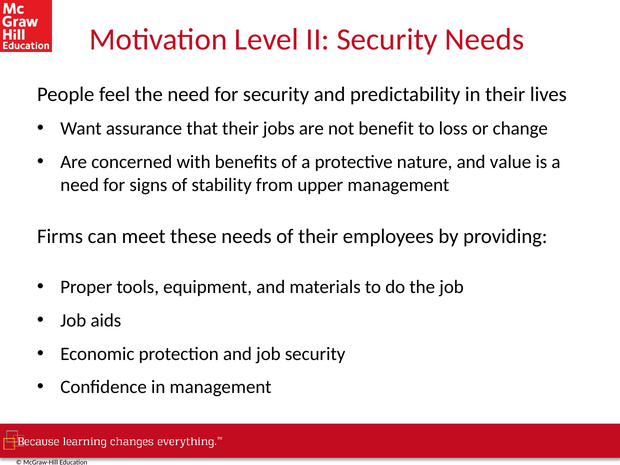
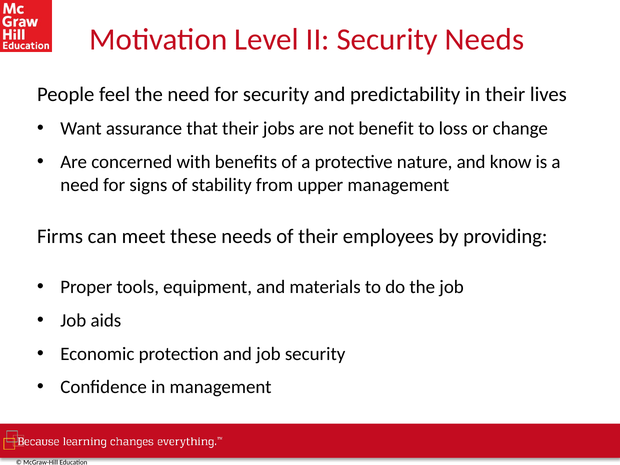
value: value -> know
